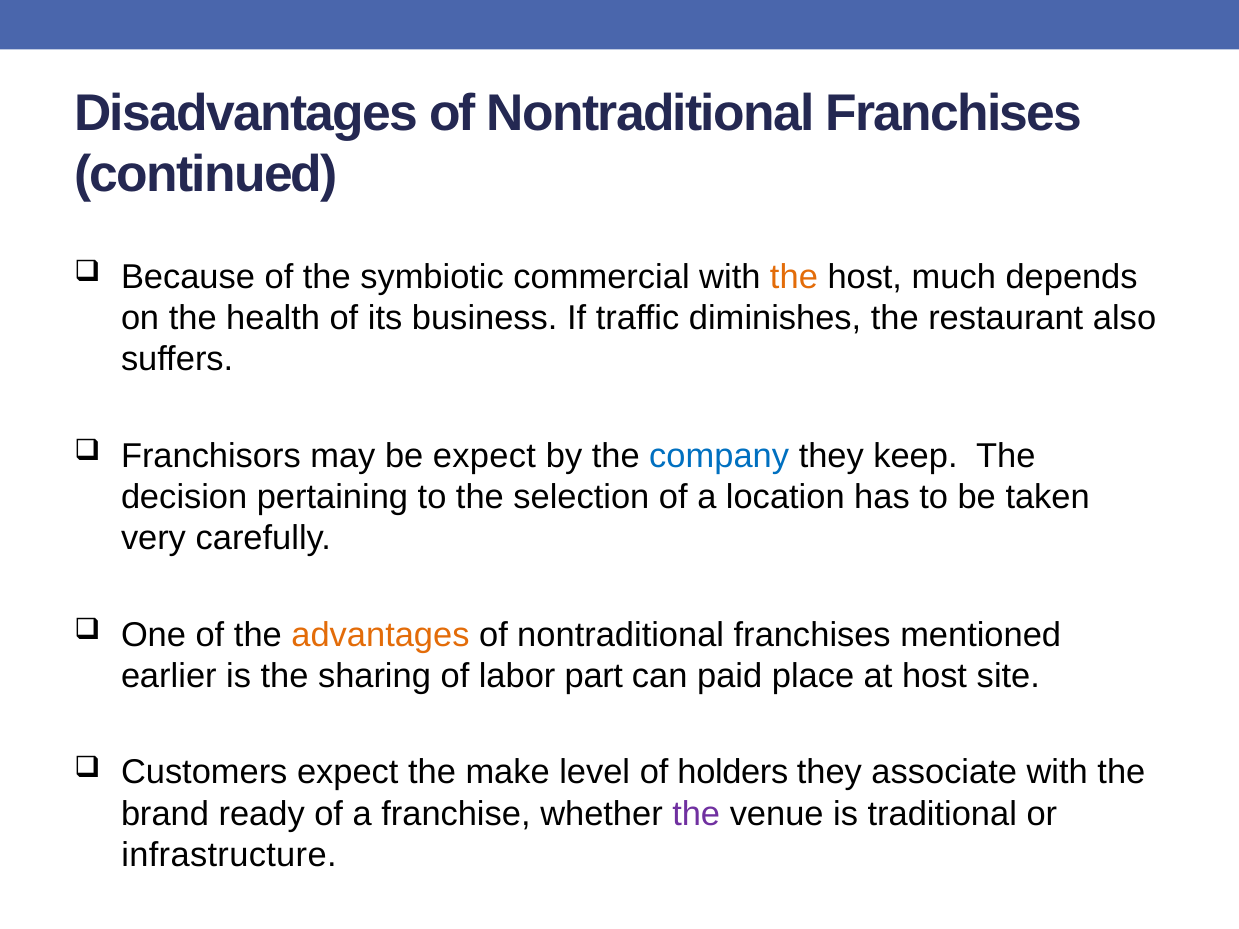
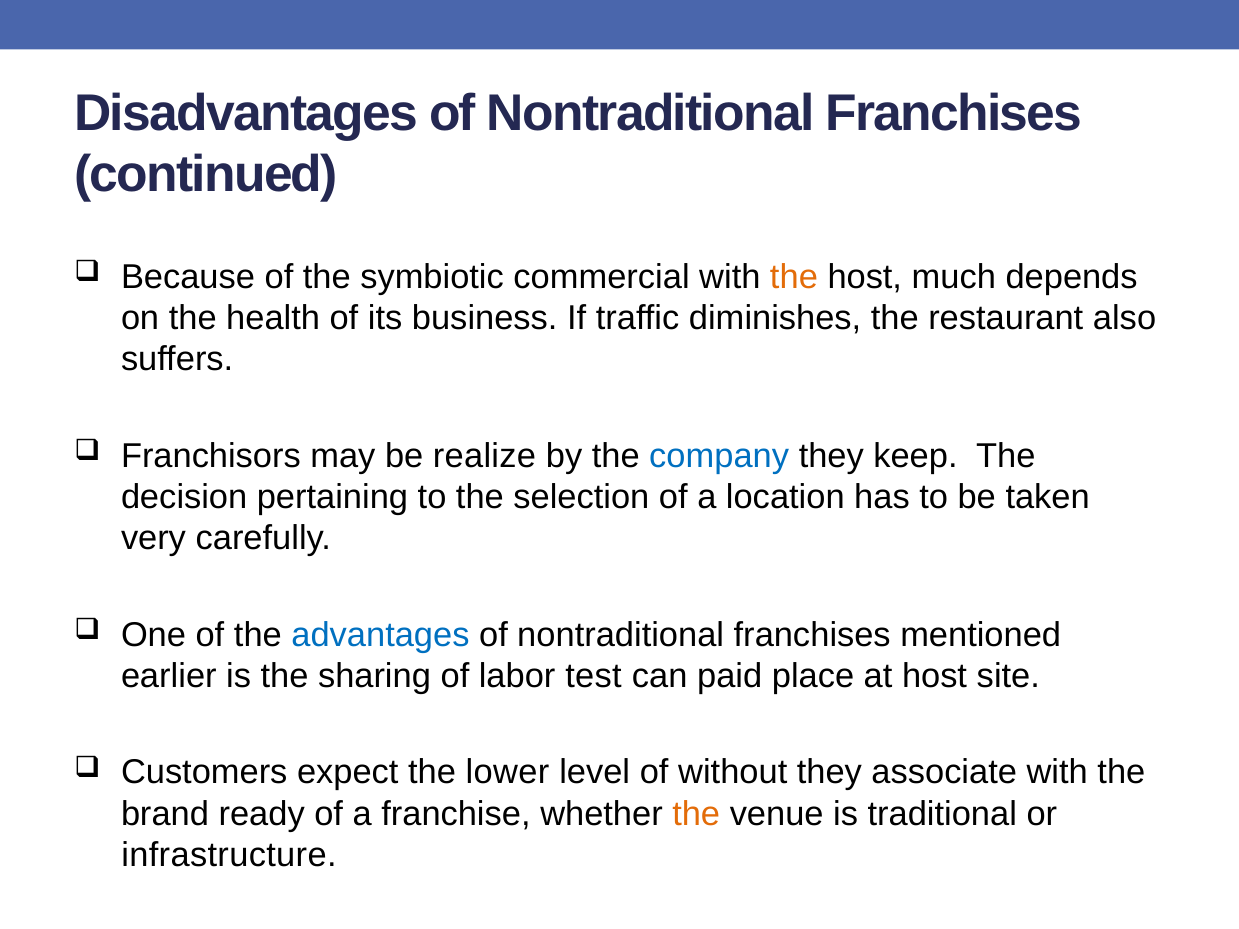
be expect: expect -> realize
advantages colour: orange -> blue
part: part -> test
make: make -> lower
holders: holders -> without
the at (696, 814) colour: purple -> orange
